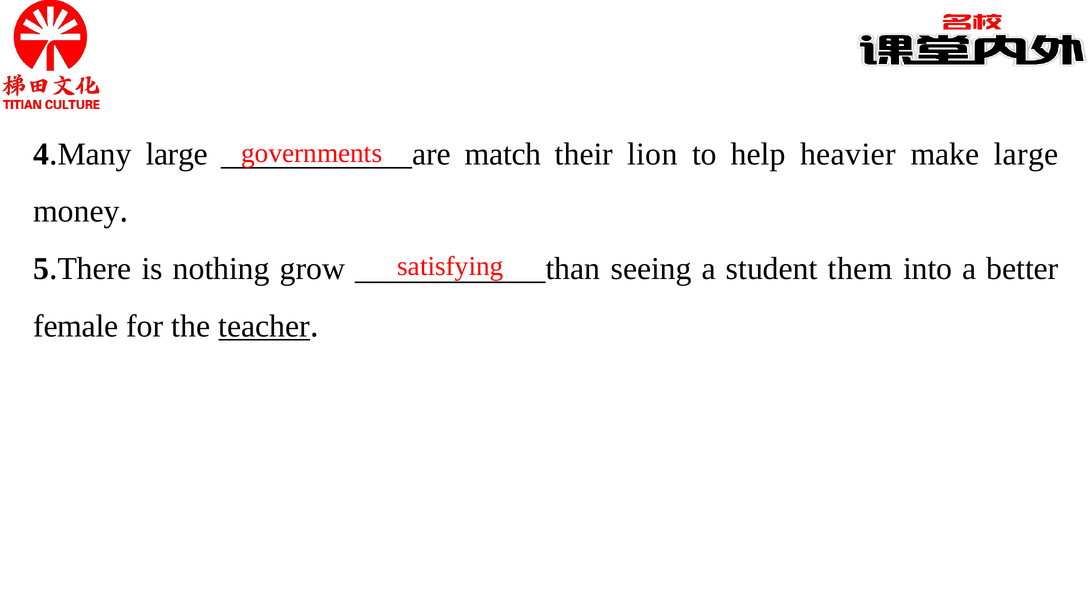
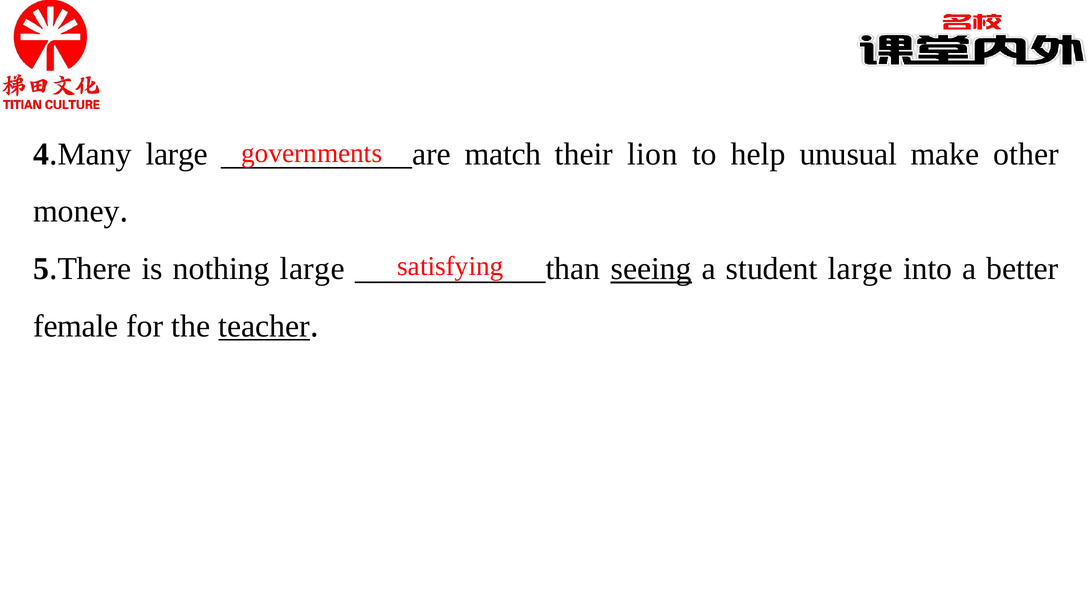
heavier: heavier -> unusual
make large: large -> other
nothing grow: grow -> large
seeing underline: none -> present
student them: them -> large
